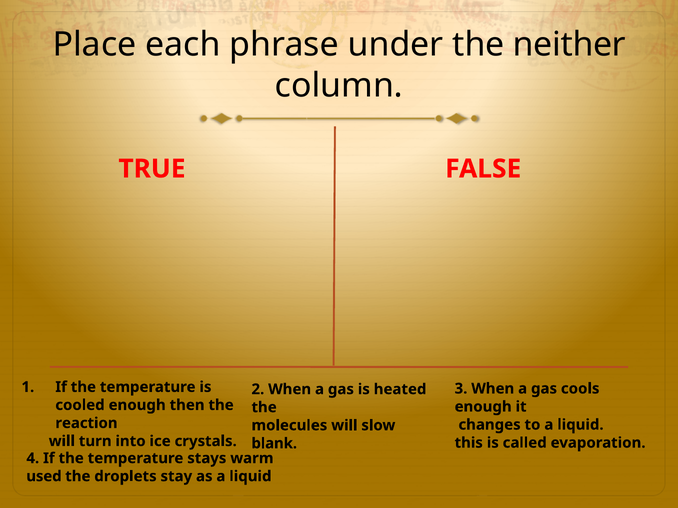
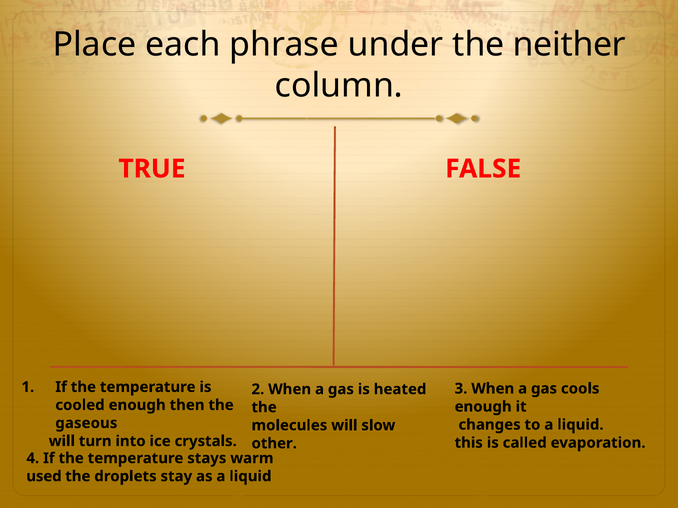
reaction: reaction -> gaseous
blank: blank -> other
